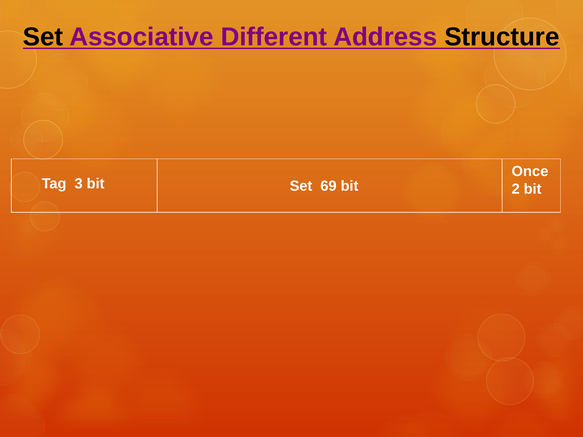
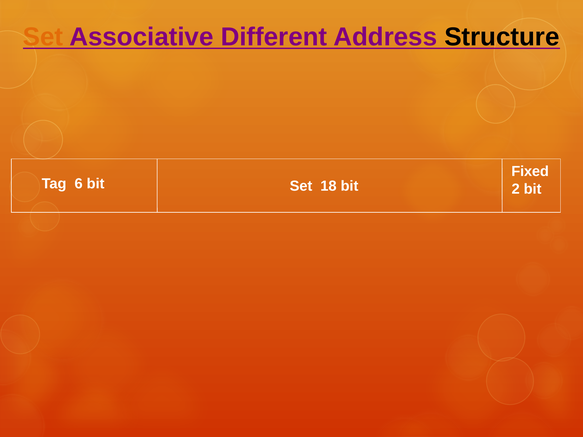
Set at (43, 37) colour: black -> orange
Once: Once -> Fixed
3: 3 -> 6
69: 69 -> 18
